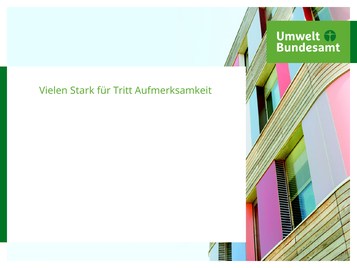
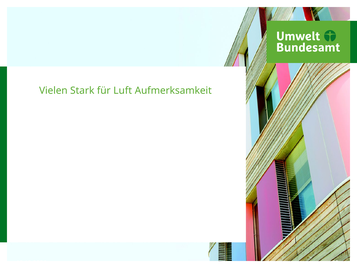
Tritt: Tritt -> Luft
